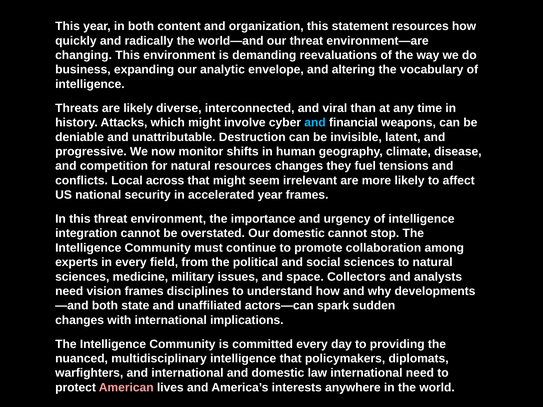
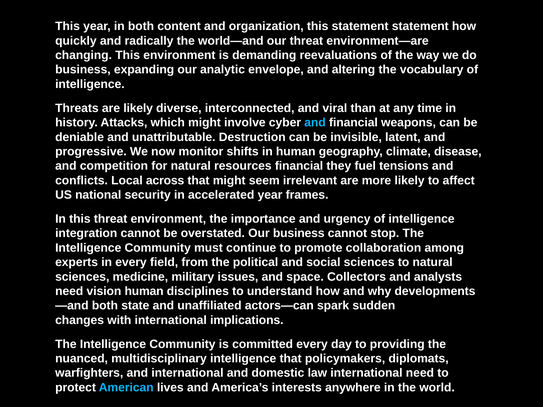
statement resources: resources -> statement
resources changes: changes -> financial
Our domestic: domestic -> business
vision frames: frames -> human
American colour: pink -> light blue
